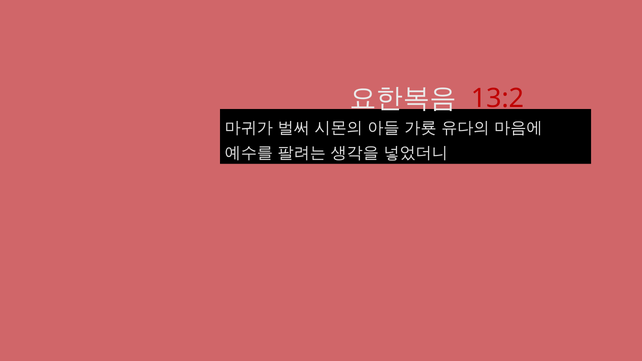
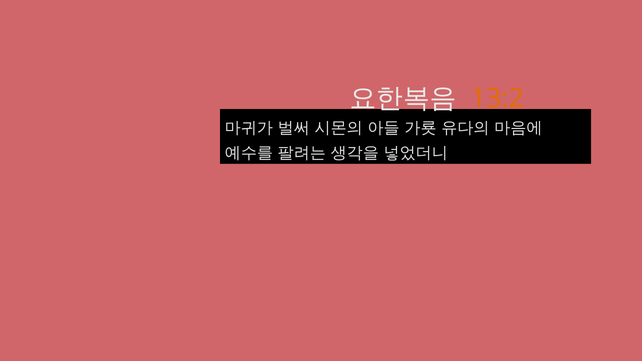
13:2 colour: red -> orange
